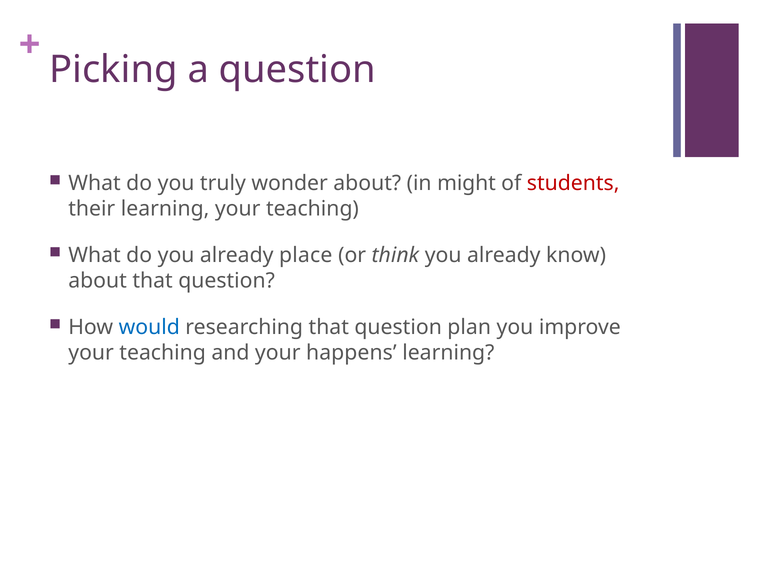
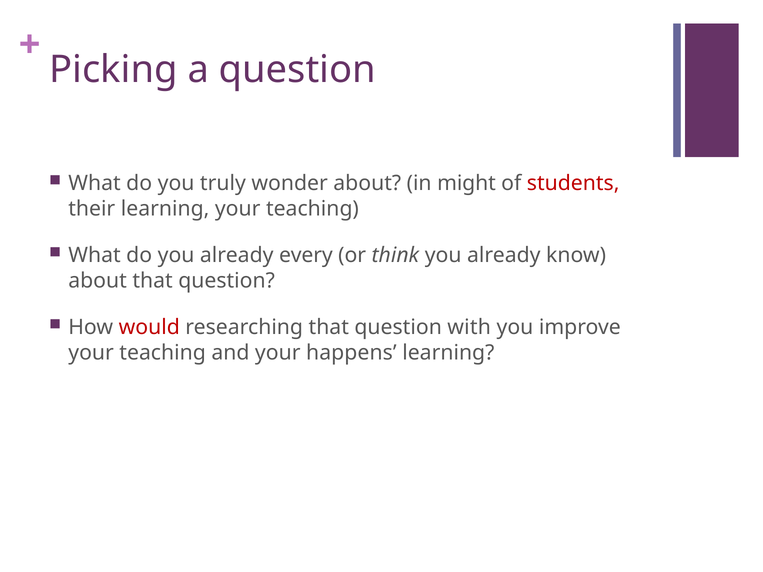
place: place -> every
would colour: blue -> red
plan: plan -> with
